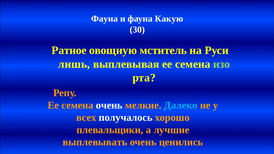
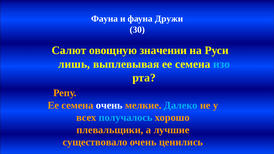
Какую: Какую -> Дружи
Ратное: Ратное -> Салют
мститель: мститель -> значении
изо colour: light green -> light blue
получалось colour: white -> light blue
выплевывать: выплевывать -> существовало
